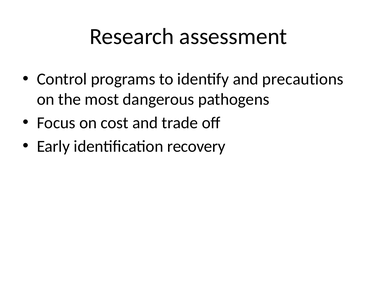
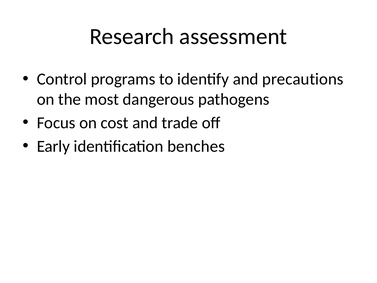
recovery: recovery -> benches
